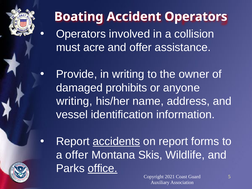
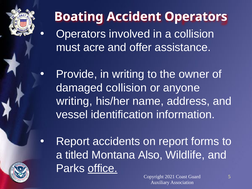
damaged prohibits: prohibits -> collision
accidents underline: present -> none
a offer: offer -> titled
Skis: Skis -> Also
